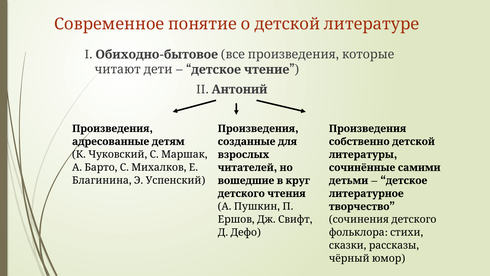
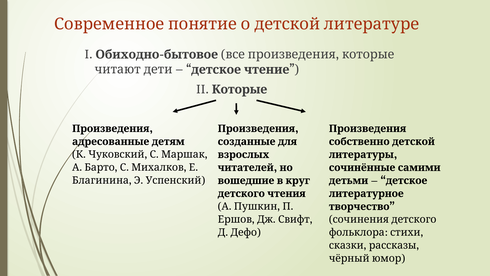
II Антоний: Антоний -> Которые
